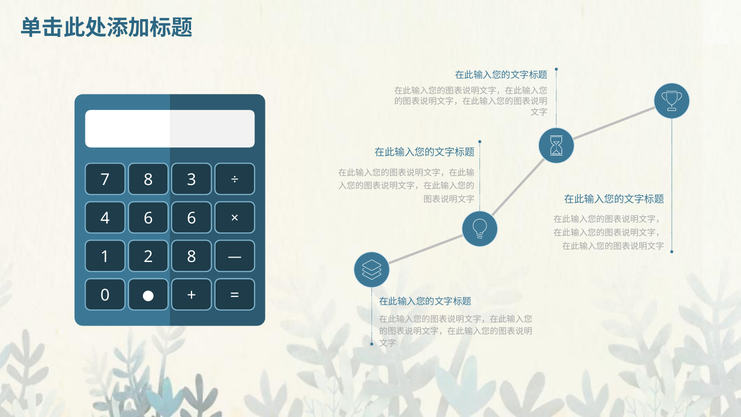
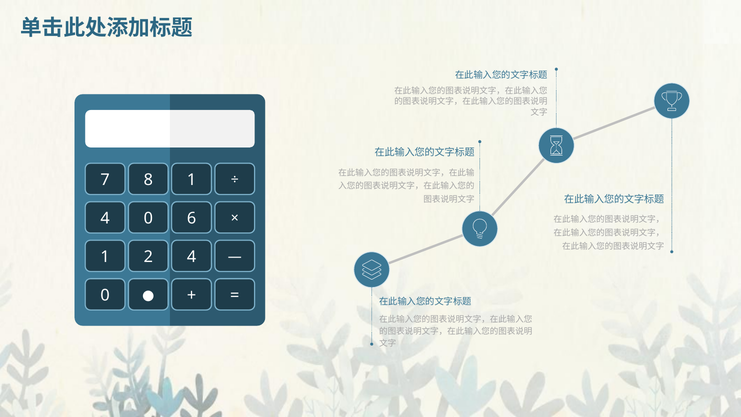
8 3: 3 -> 1
4 6: 6 -> 0
2 8: 8 -> 4
